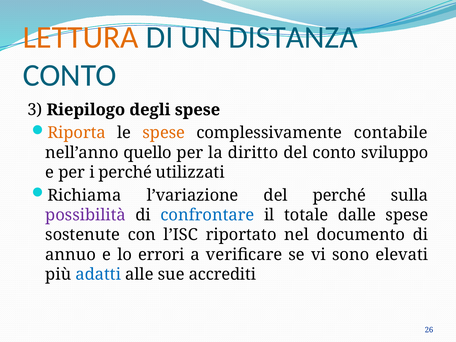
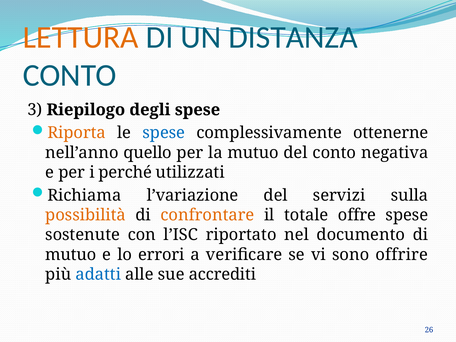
spese at (164, 133) colour: orange -> blue
contabile: contabile -> ottenerne
la diritto: diritto -> mutuo
sviluppo: sviluppo -> negativa
del perché: perché -> servizi
possibilità colour: purple -> orange
confrontare colour: blue -> orange
dalle: dalle -> offre
annuo at (71, 255): annuo -> mutuo
elevati: elevati -> offrire
